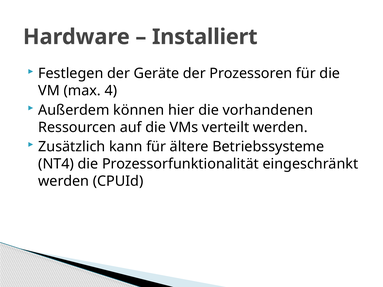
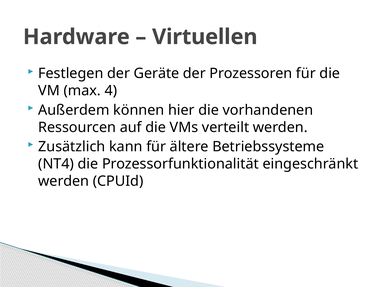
Installiert: Installiert -> Virtuellen
